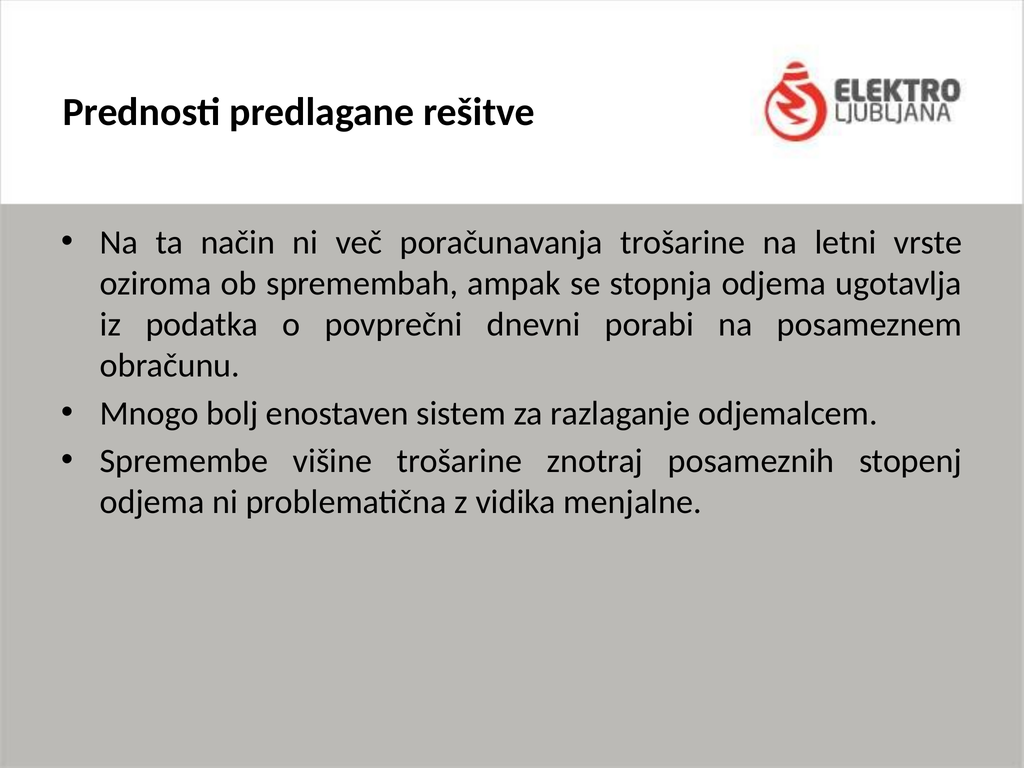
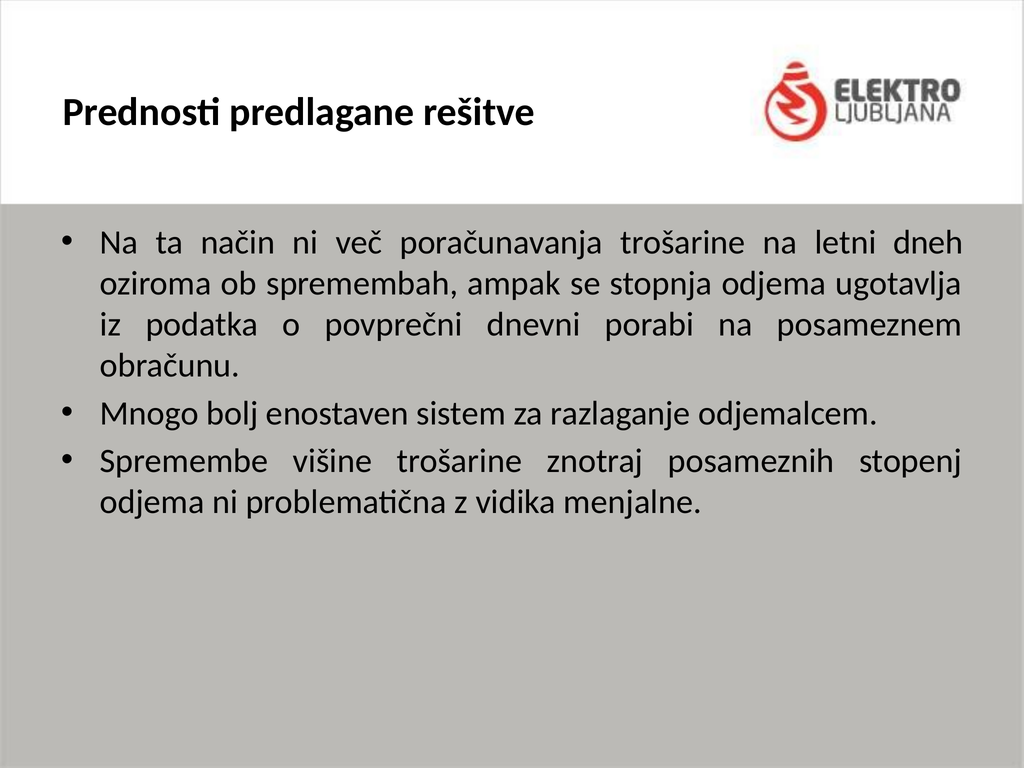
vrste: vrste -> dneh
